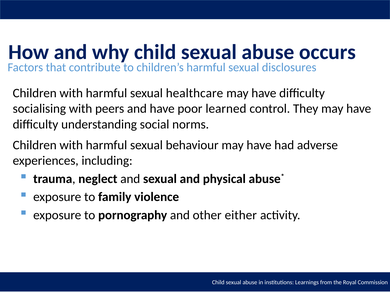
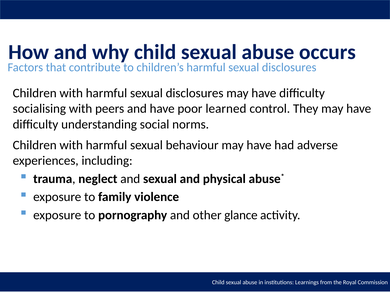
with harmful sexual healthcare: healthcare -> disclosures
either: either -> glance
